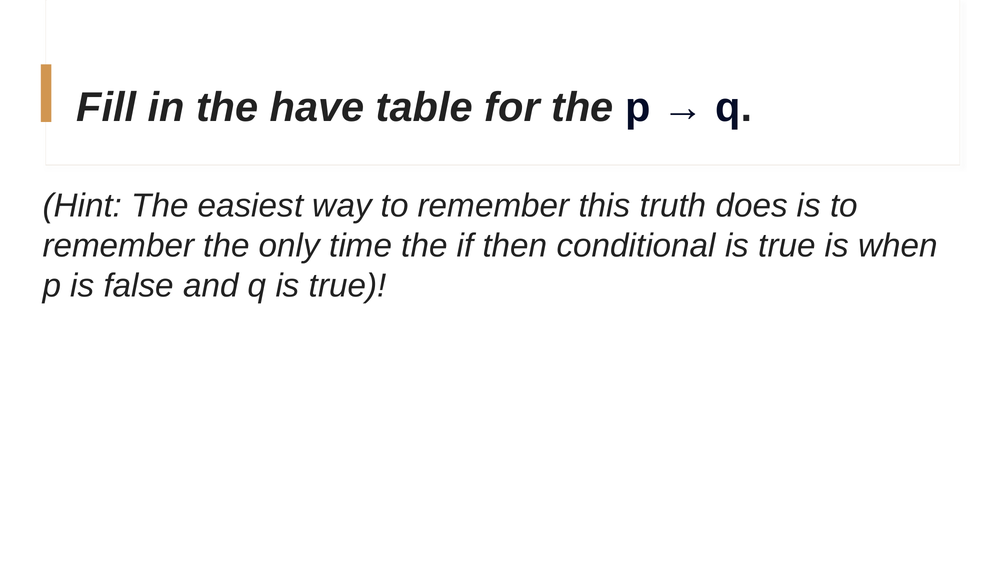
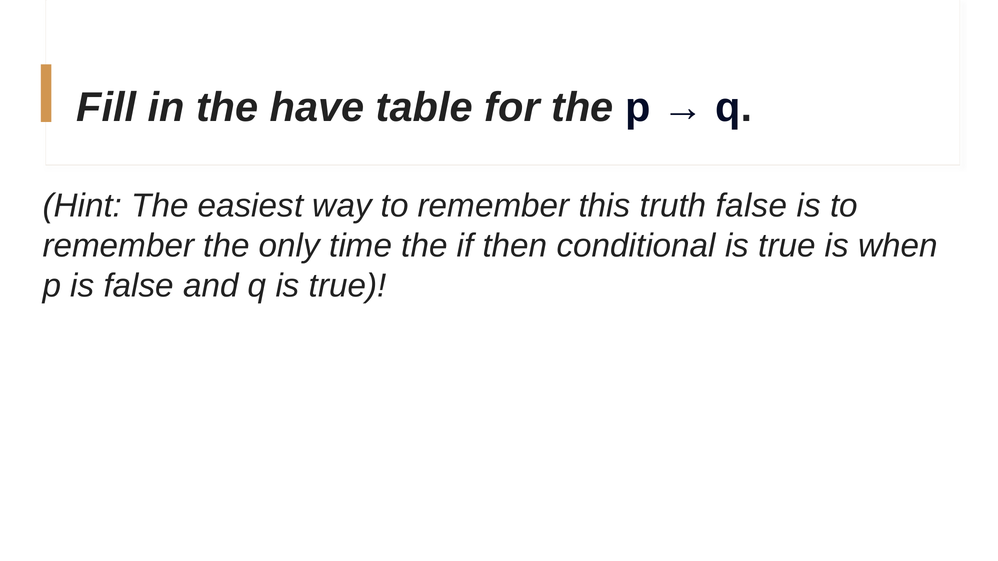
truth does: does -> false
